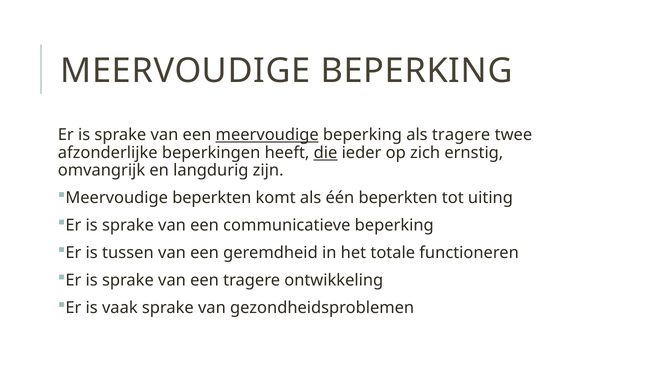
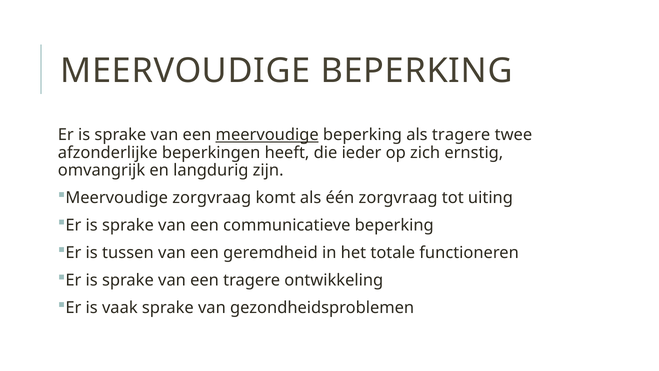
die underline: present -> none
Meervoudige beperkten: beperkten -> zorgvraag
één beperkten: beperkten -> zorgvraag
